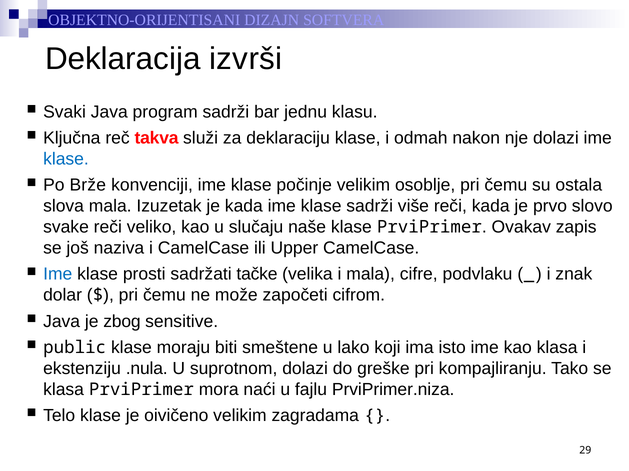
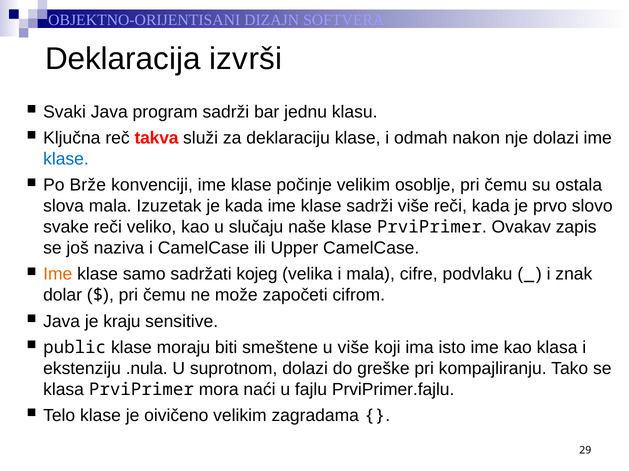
Ime at (58, 275) colour: blue -> orange
prosti: prosti -> samo
tačke: tačke -> kojeg
zbog: zbog -> kraju
u lako: lako -> više
PrviPrimer.niza: PrviPrimer.niza -> PrviPrimer.fajlu
